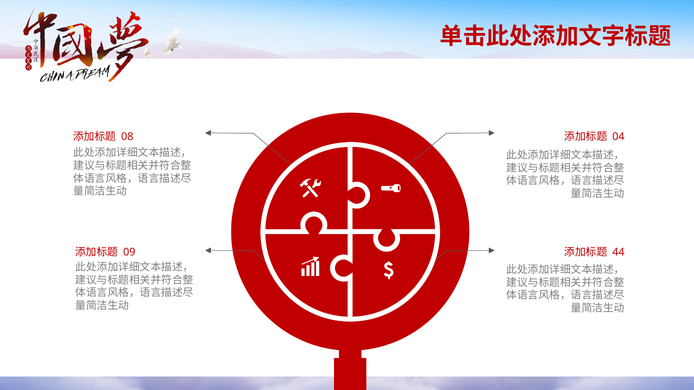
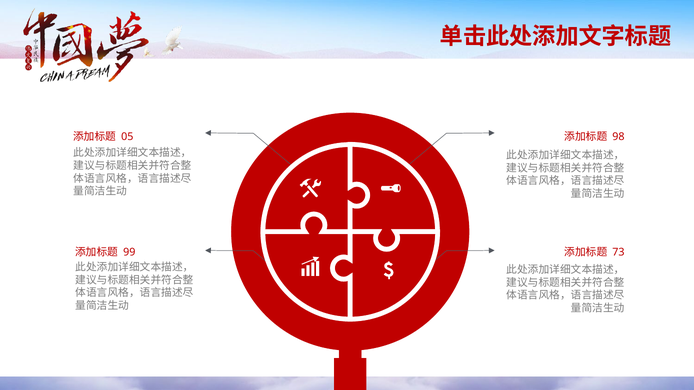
08: 08 -> 05
04: 04 -> 98
09: 09 -> 99
44: 44 -> 73
